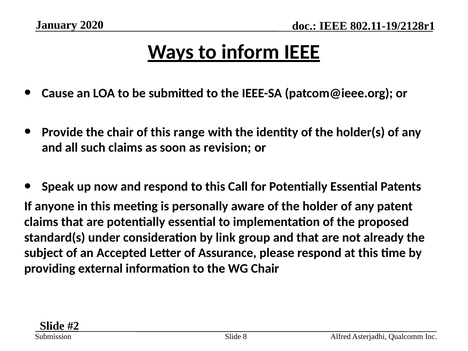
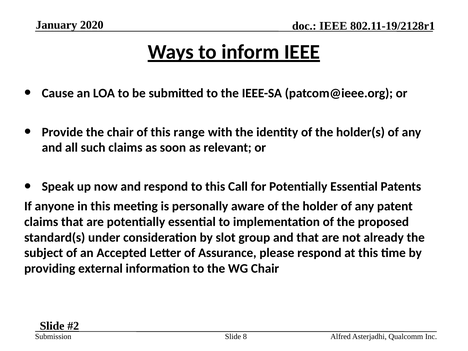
revision: revision -> relevant
link: link -> slot
